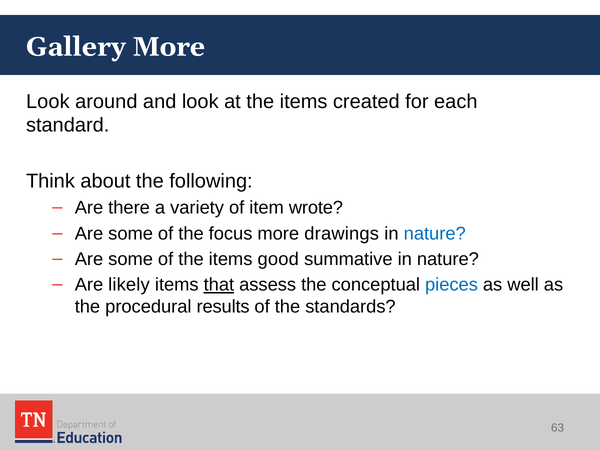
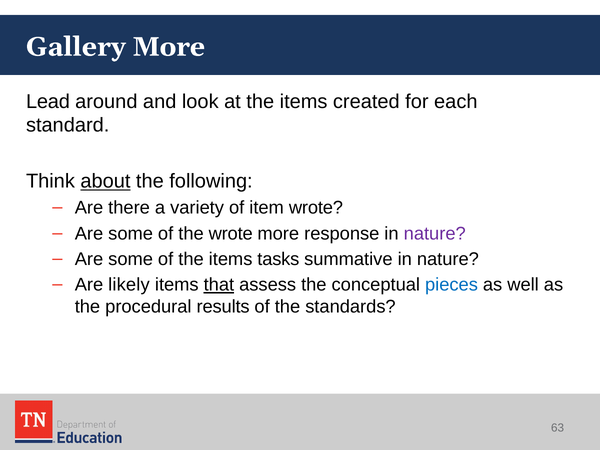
Look at (48, 101): Look -> Lead
about underline: none -> present
the focus: focus -> wrote
drawings: drawings -> response
nature at (435, 234) colour: blue -> purple
good: good -> tasks
